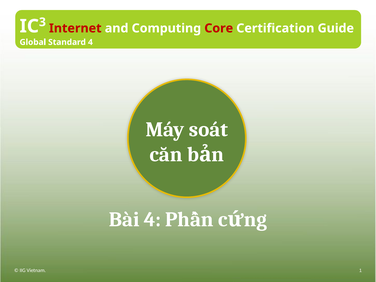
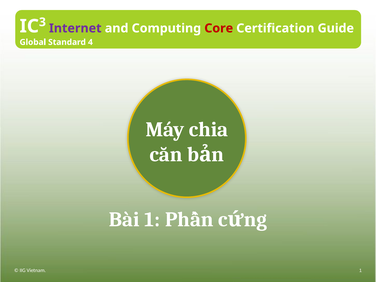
Internet colour: red -> purple
soát: soát -> chia
Bài 4: 4 -> 1
